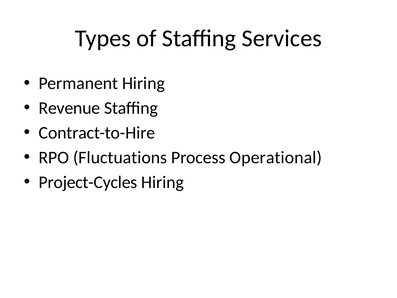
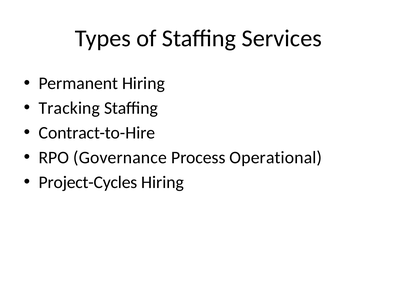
Revenue: Revenue -> Tracking
Fluctuations: Fluctuations -> Governance
